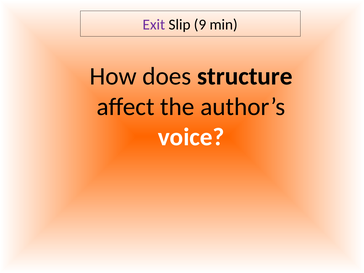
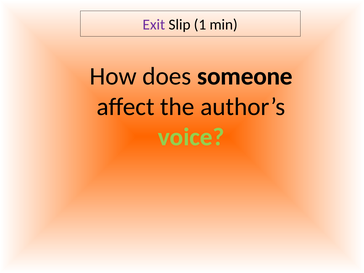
9: 9 -> 1
structure: structure -> someone
voice colour: white -> light green
